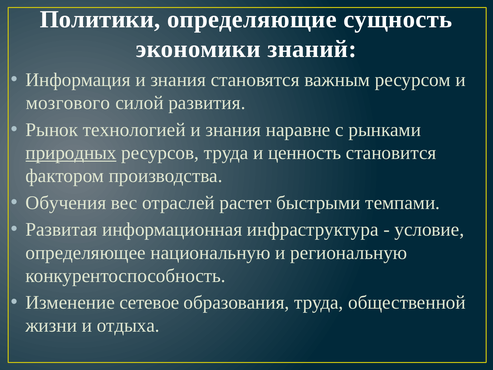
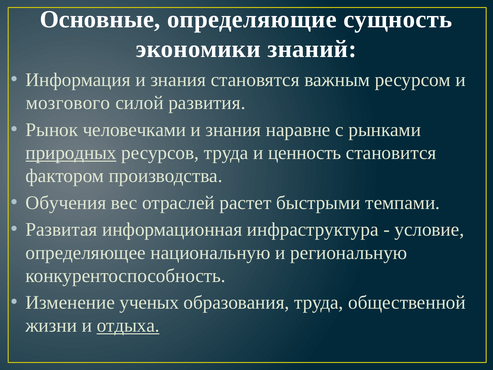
Политики: Политики -> Основные
технологией: технологией -> человечками
сетевое: сетевое -> ученых
отдыха underline: none -> present
